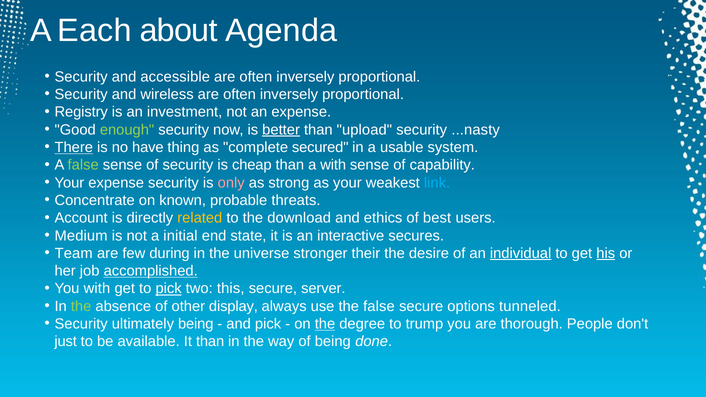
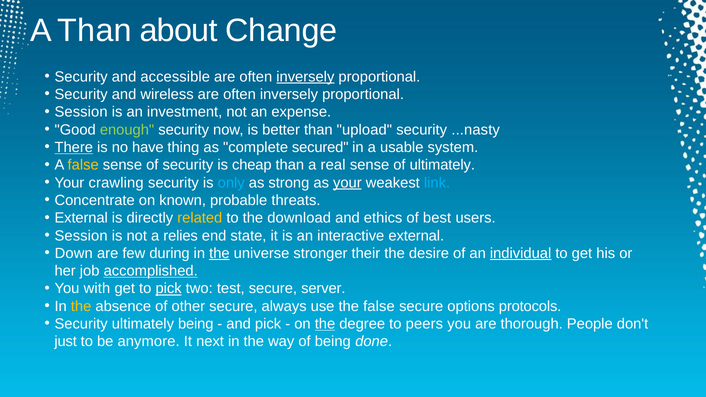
A Each: Each -> Than
Agenda: Agenda -> Change
inversely at (305, 77) underline: none -> present
Registry at (81, 112): Registry -> Session
better underline: present -> none
false at (83, 165) colour: light green -> yellow
a with: with -> real
of capability: capability -> ultimately
Your expense: expense -> crawling
only colour: pink -> light blue
your at (347, 183) underline: none -> present
Account at (81, 218): Account -> External
Medium at (81, 236): Medium -> Session
initial: initial -> relies
interactive secures: secures -> external
Team: Team -> Down
the at (219, 253) underline: none -> present
his underline: present -> none
this: this -> test
the at (81, 306) colour: light green -> yellow
other display: display -> secure
tunneled: tunneled -> protocols
trump: trump -> peers
available: available -> anymore
It than: than -> next
